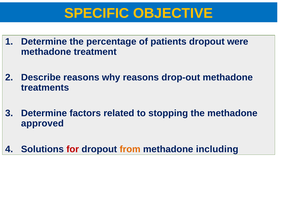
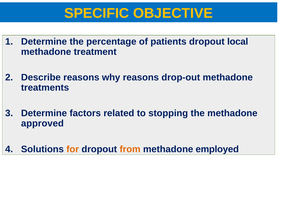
were: were -> local
for colour: red -> orange
including: including -> employed
